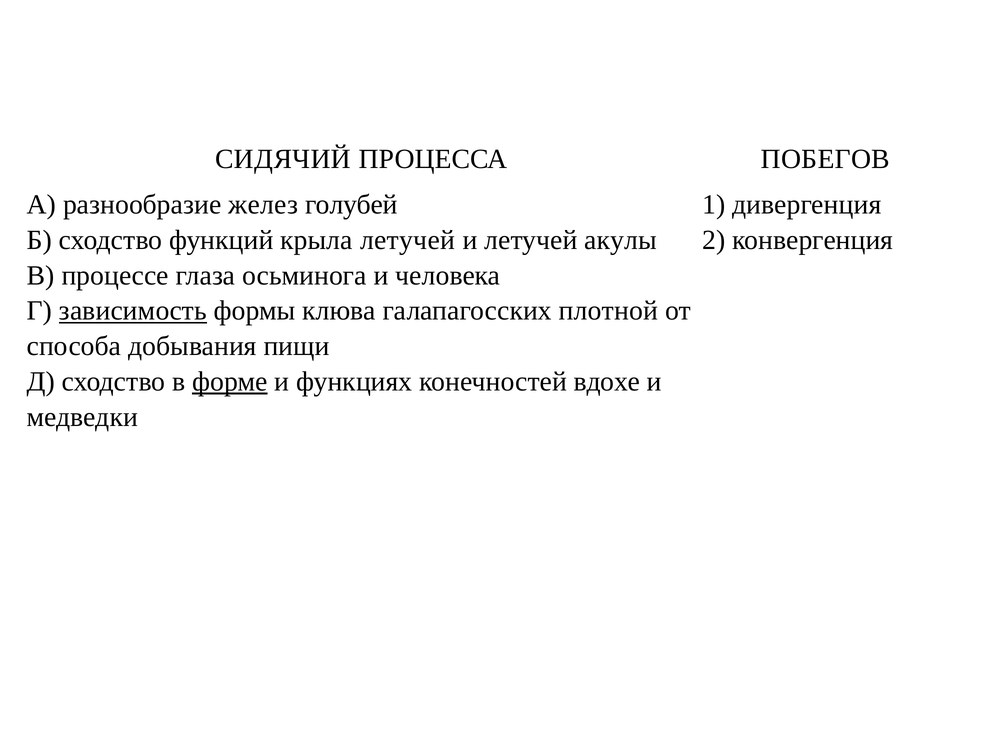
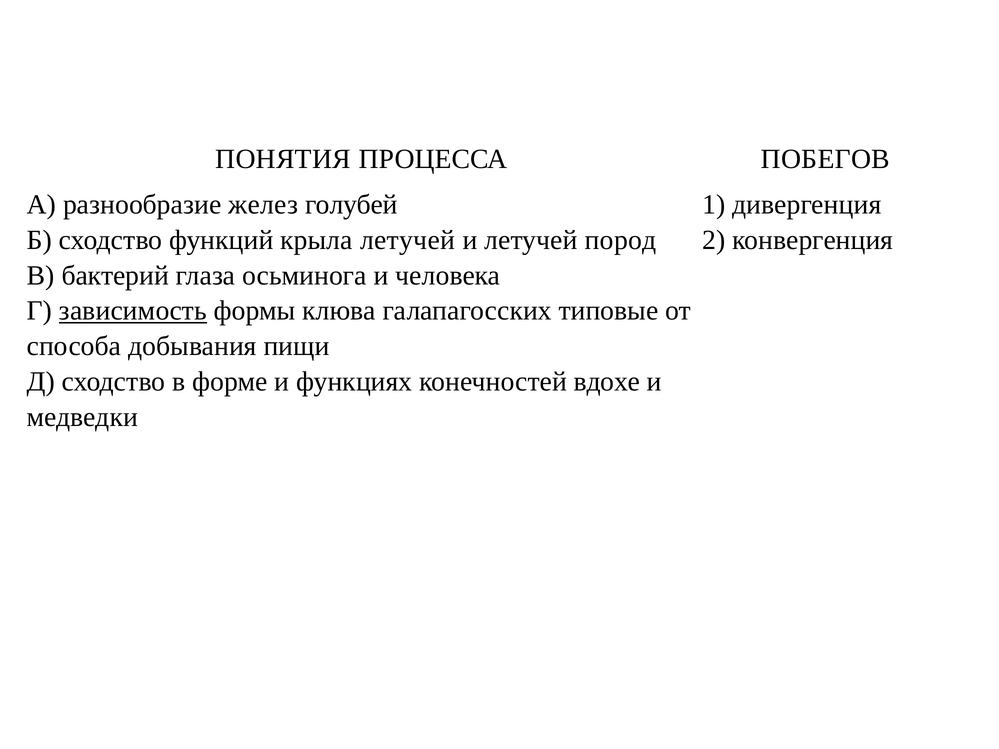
СИДЯЧИЙ: СИДЯЧИЙ -> ПОНЯТИЯ
акулы: акулы -> пород
процессе: процессе -> бактерий
плотной: плотной -> типовые
форме underline: present -> none
